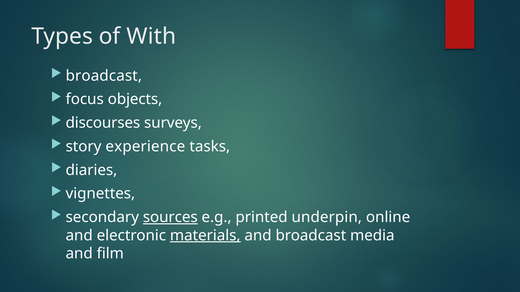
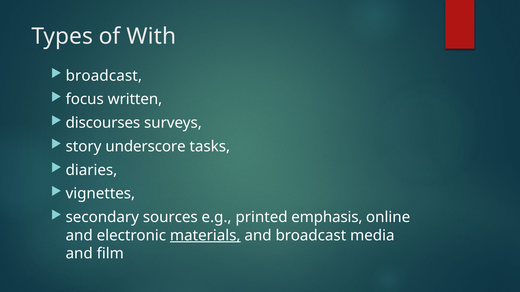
objects: objects -> written
experience: experience -> underscore
sources underline: present -> none
underpin: underpin -> emphasis
